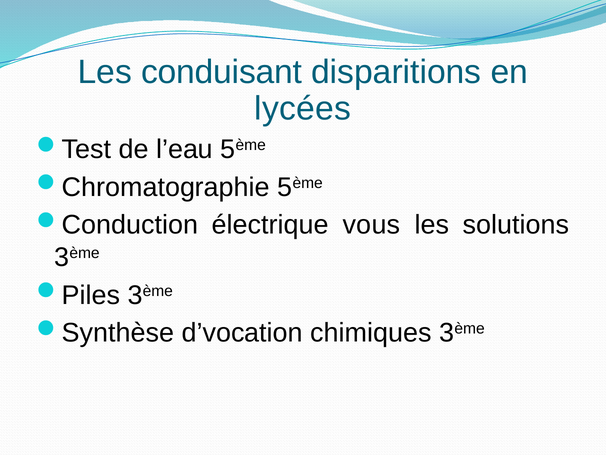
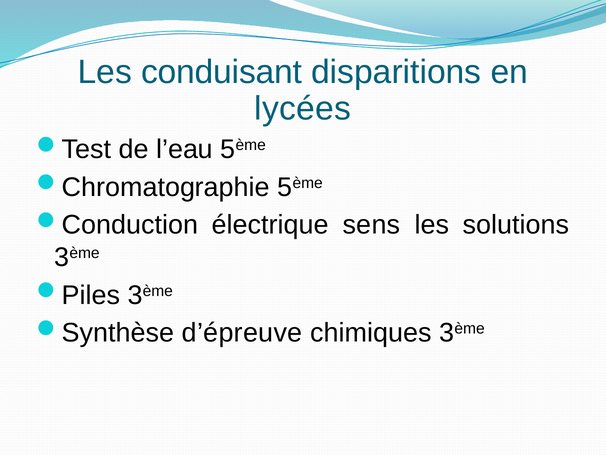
vous: vous -> sens
d’vocation: d’vocation -> d’épreuve
